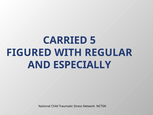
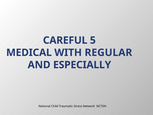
CARRIED: CARRIED -> CAREFUL
FIGURED: FIGURED -> MEDICAL
